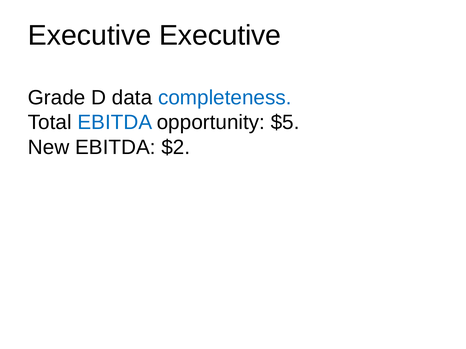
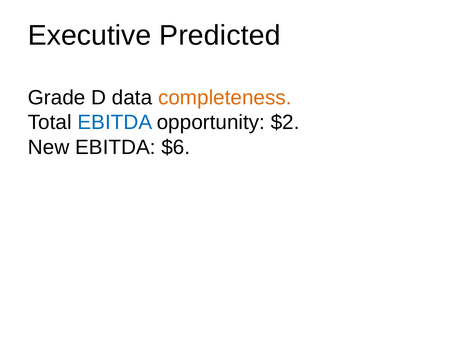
Executive Executive: Executive -> Predicted
completeness colour: blue -> orange
$5: $5 -> $2
$2: $2 -> $6
